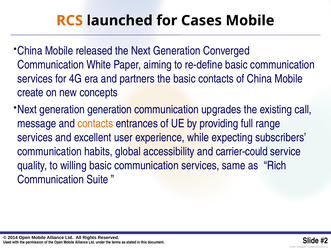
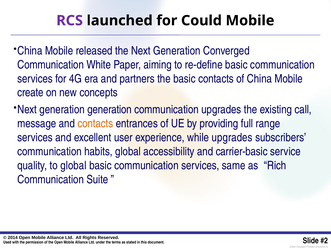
RCS colour: orange -> purple
Cases: Cases -> Could
while expecting: expecting -> upgrades
carrier-could: carrier-could -> carrier-basic
to willing: willing -> global
